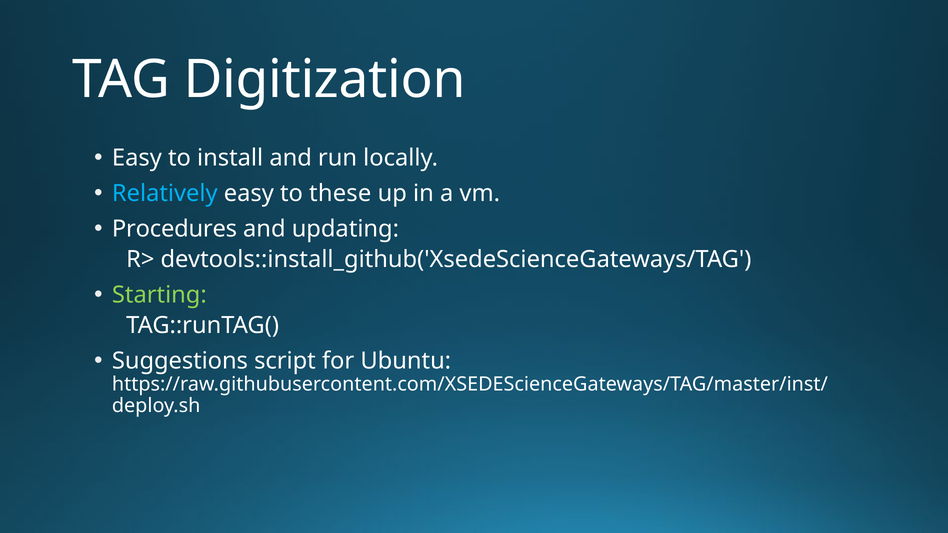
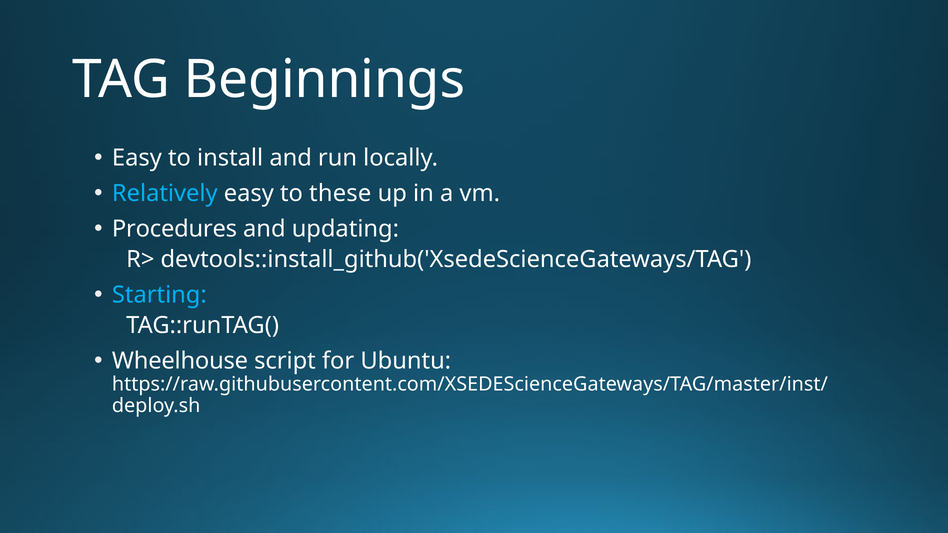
Digitization: Digitization -> Beginnings
Starting colour: light green -> light blue
Suggestions: Suggestions -> Wheelhouse
